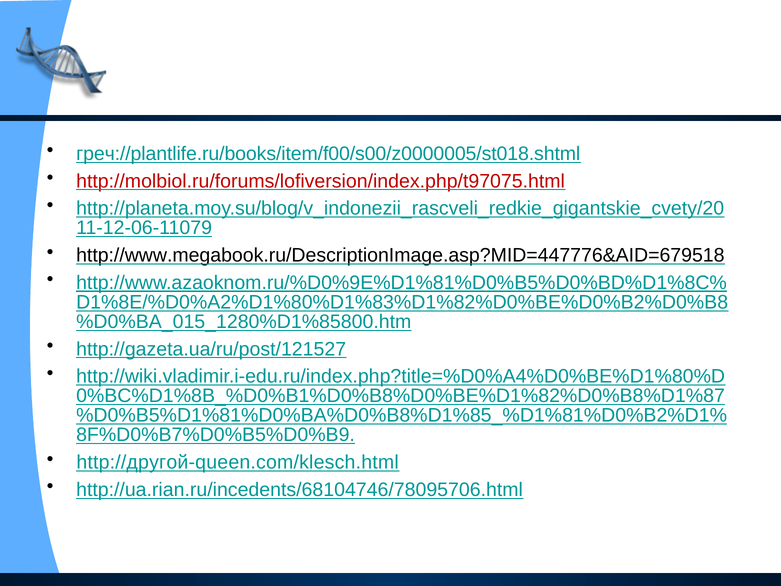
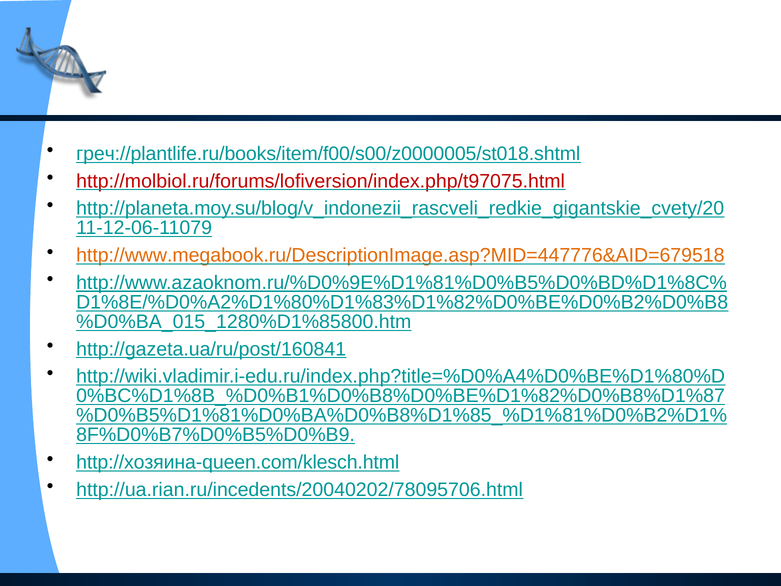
http://www.megabook.ru/DescriptionImage.asp?MID=447776&AID=679518 colour: black -> orange
http://gazeta.ua/ru/post/121527: http://gazeta.ua/ru/post/121527 -> http://gazeta.ua/ru/post/160841
http://другой-queen.com/klesch.html: http://другой-queen.com/klesch.html -> http://хозяина-queen.com/klesch.html
http://ua.rian.ru/incedents/68104746/78095706.html: http://ua.rian.ru/incedents/68104746/78095706.html -> http://ua.rian.ru/incedents/20040202/78095706.html
